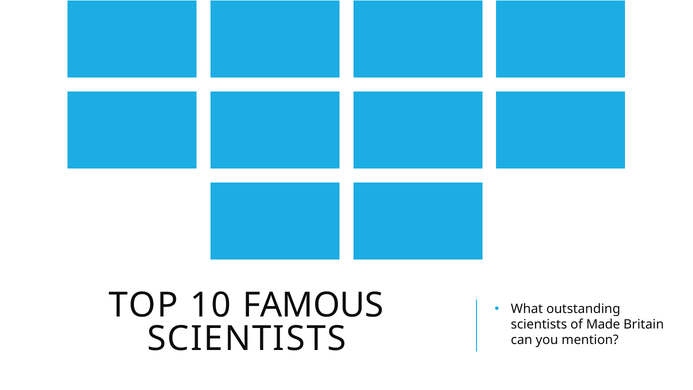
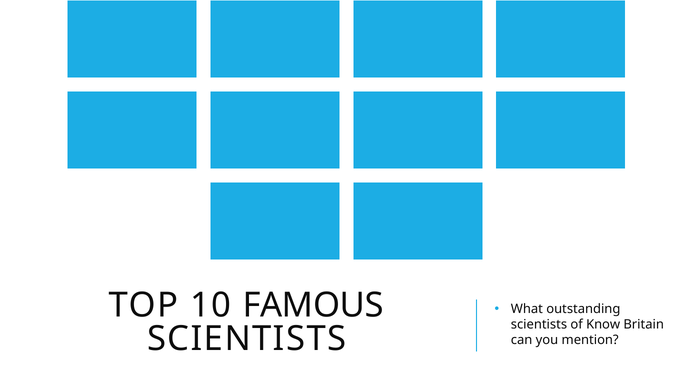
Made: Made -> Know
